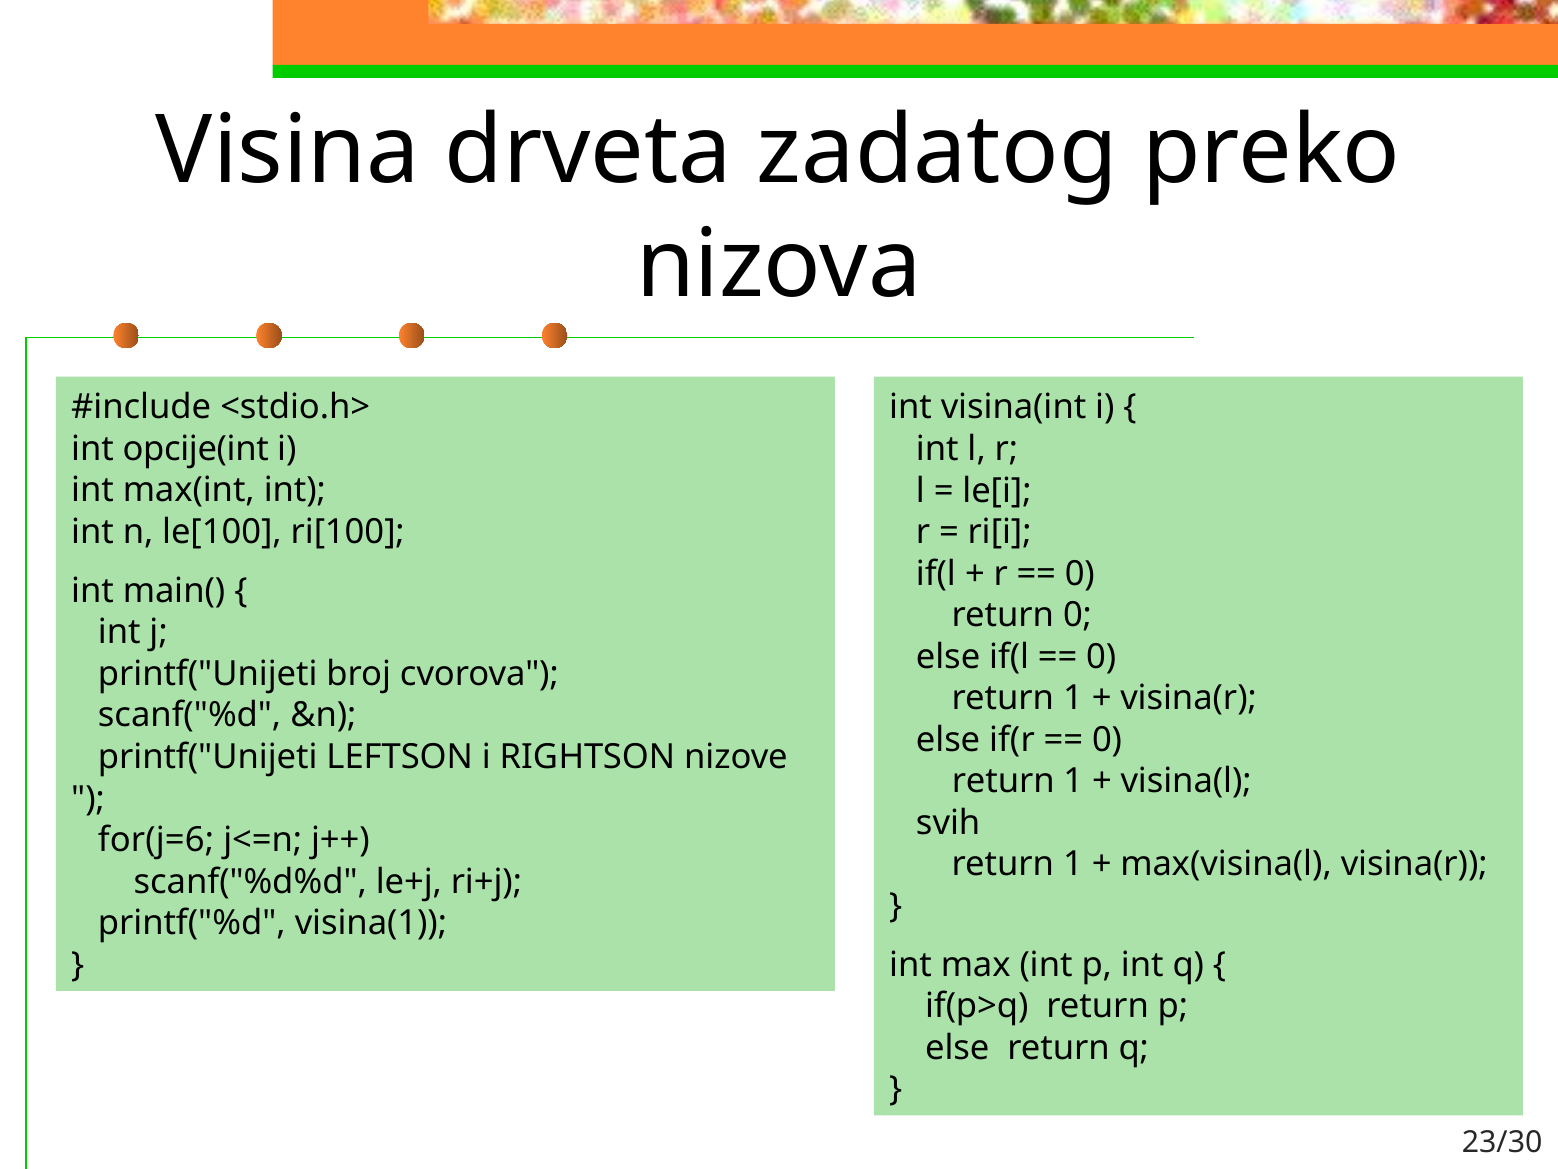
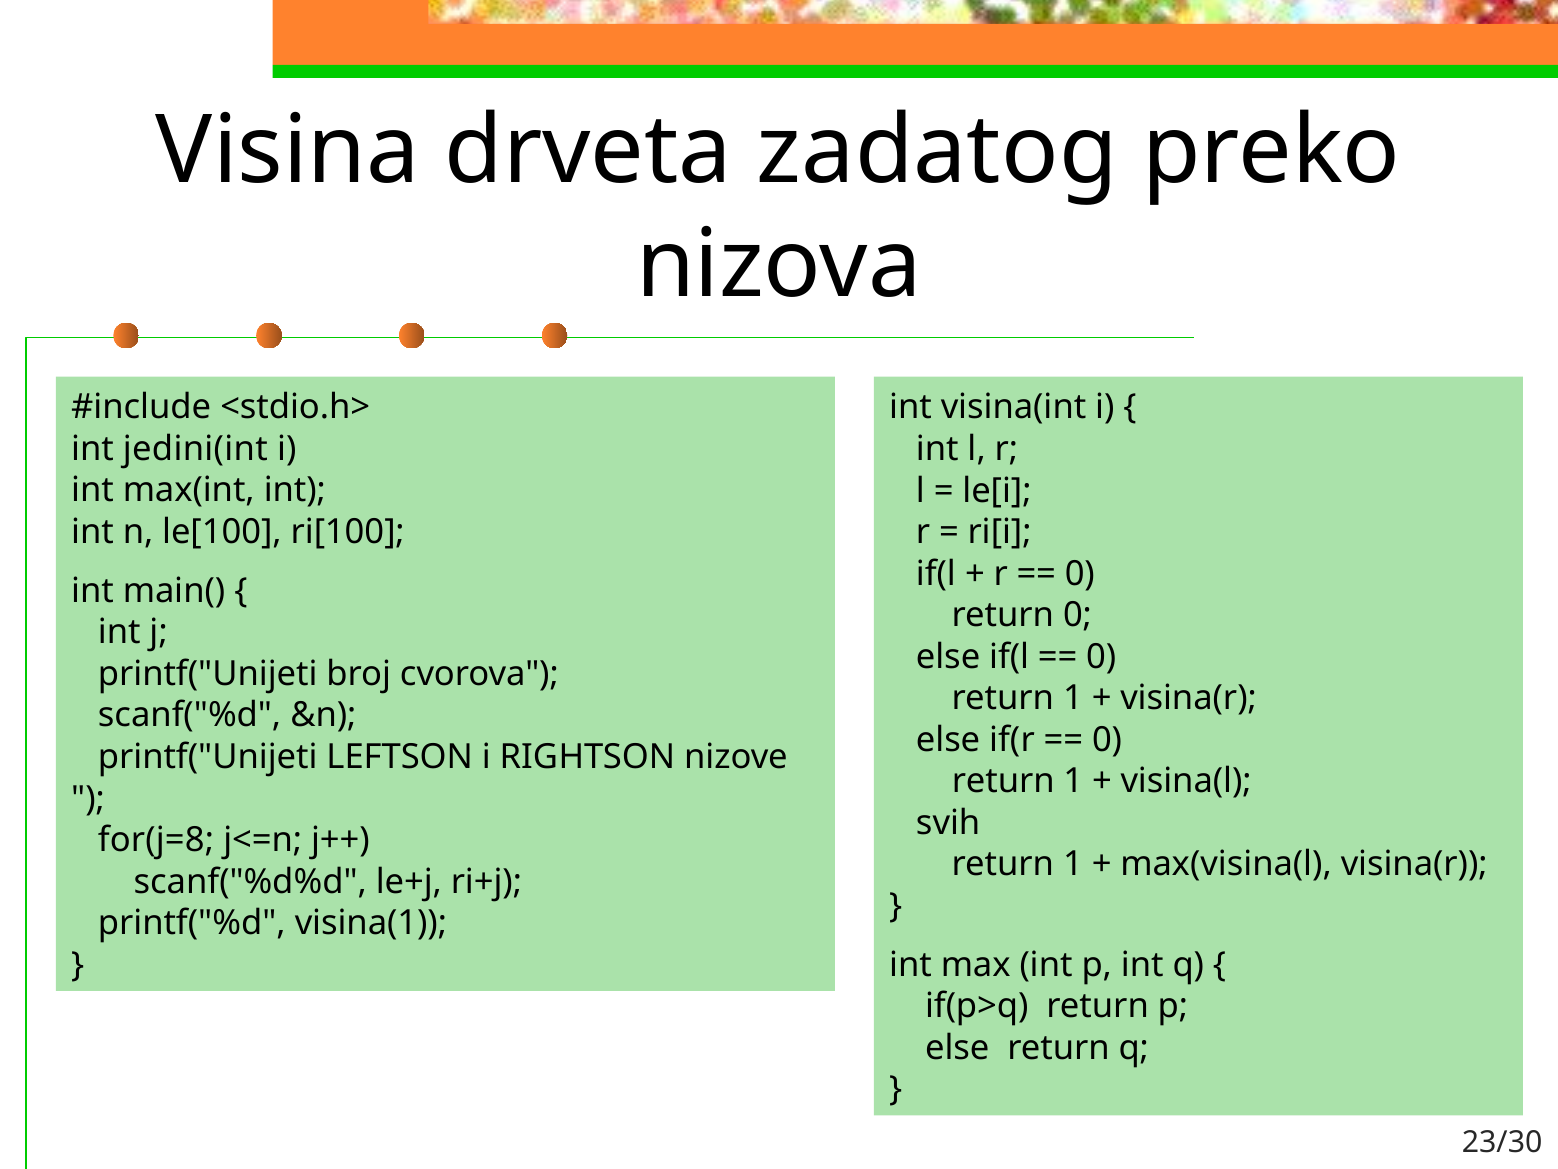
opcije(int: opcije(int -> jedini(int
for(j=6: for(j=6 -> for(j=8
